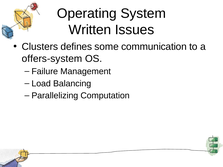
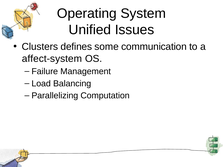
Written: Written -> Unified
offers-system: offers-system -> affect-system
